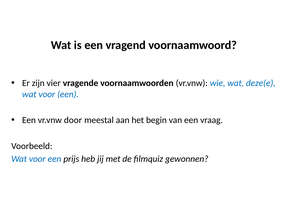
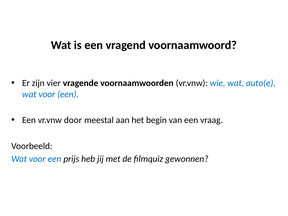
deze(e: deze(e -> auto(e
